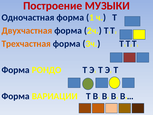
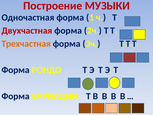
Двухчастная colour: orange -> red
